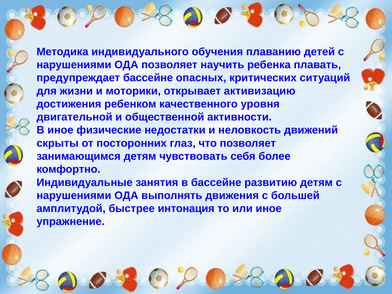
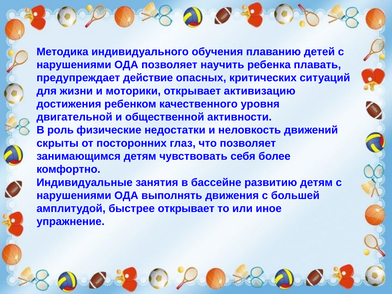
предупреждает бассейне: бассейне -> действие
В иное: иное -> роль
быстрее интонация: интонация -> открывает
